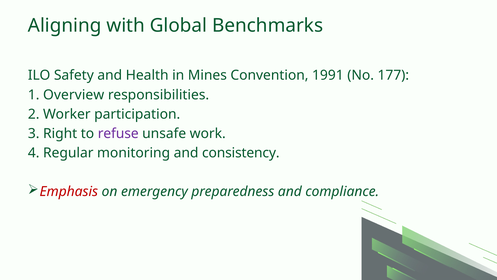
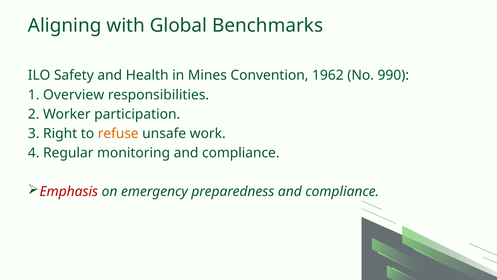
1991: 1991 -> 1962
177: 177 -> 990
refuse colour: purple -> orange
monitoring and consistency: consistency -> compliance
